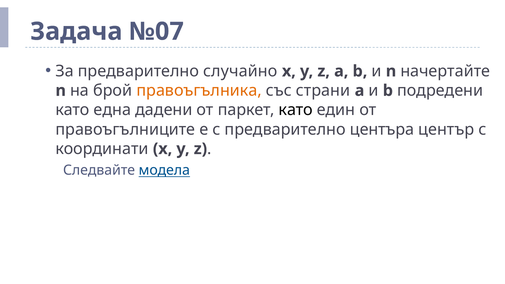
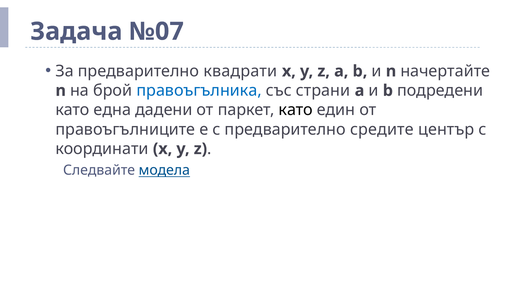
случайно: случайно -> квадрати
правоъгълника colour: orange -> blue
центъра: центъра -> средите
